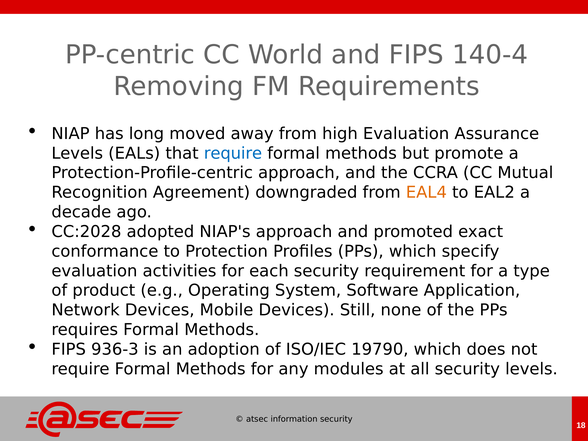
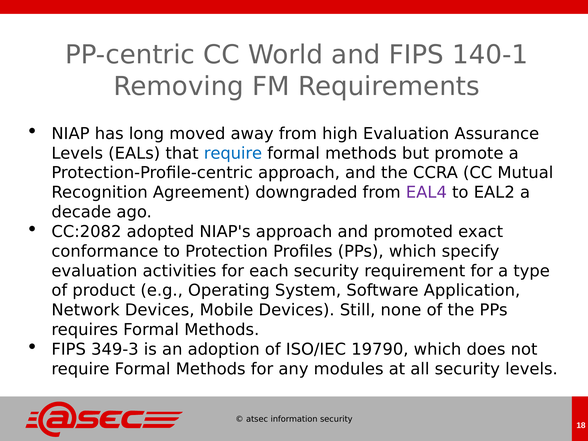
140-4: 140-4 -> 140-1
EAL4 colour: orange -> purple
CC:2028: CC:2028 -> CC:2082
936-3: 936-3 -> 349-3
